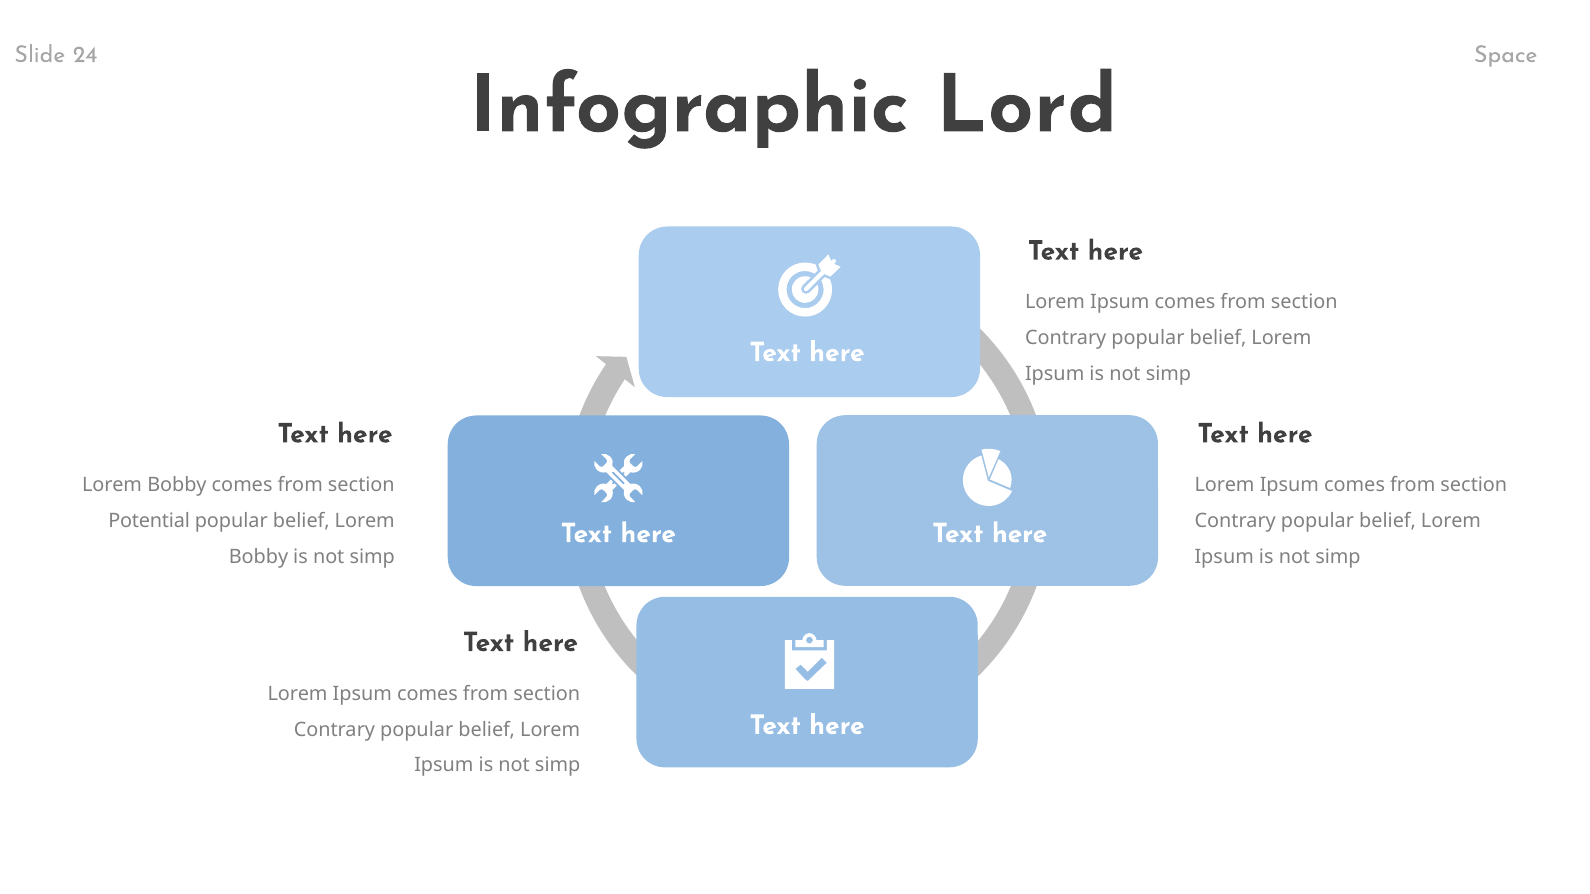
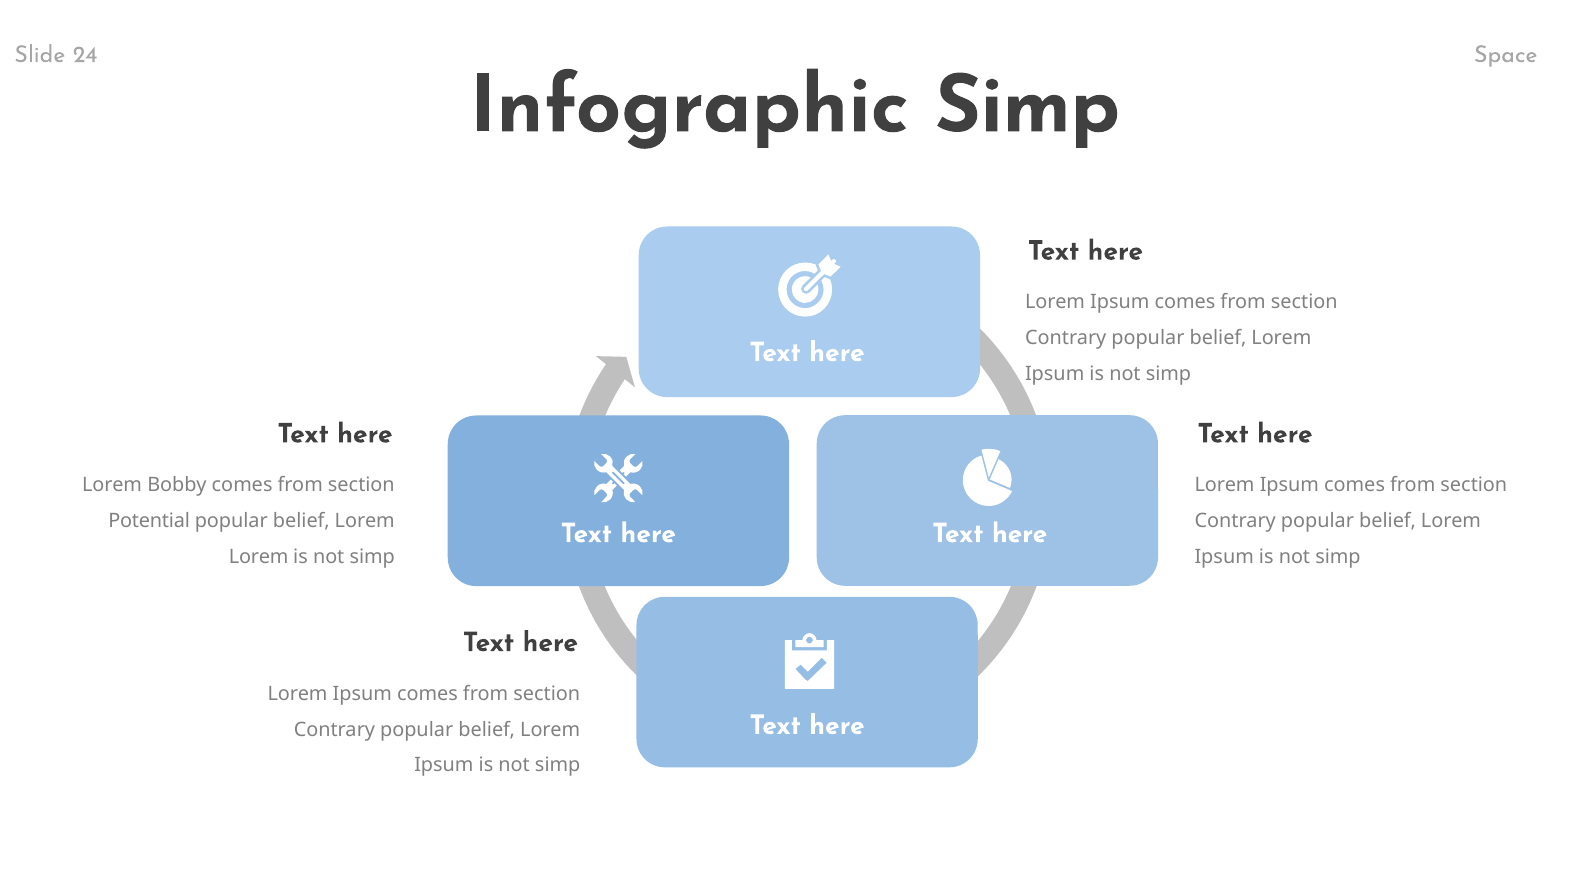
Infographic Lord: Lord -> Simp
Bobby at (259, 557): Bobby -> Lorem
